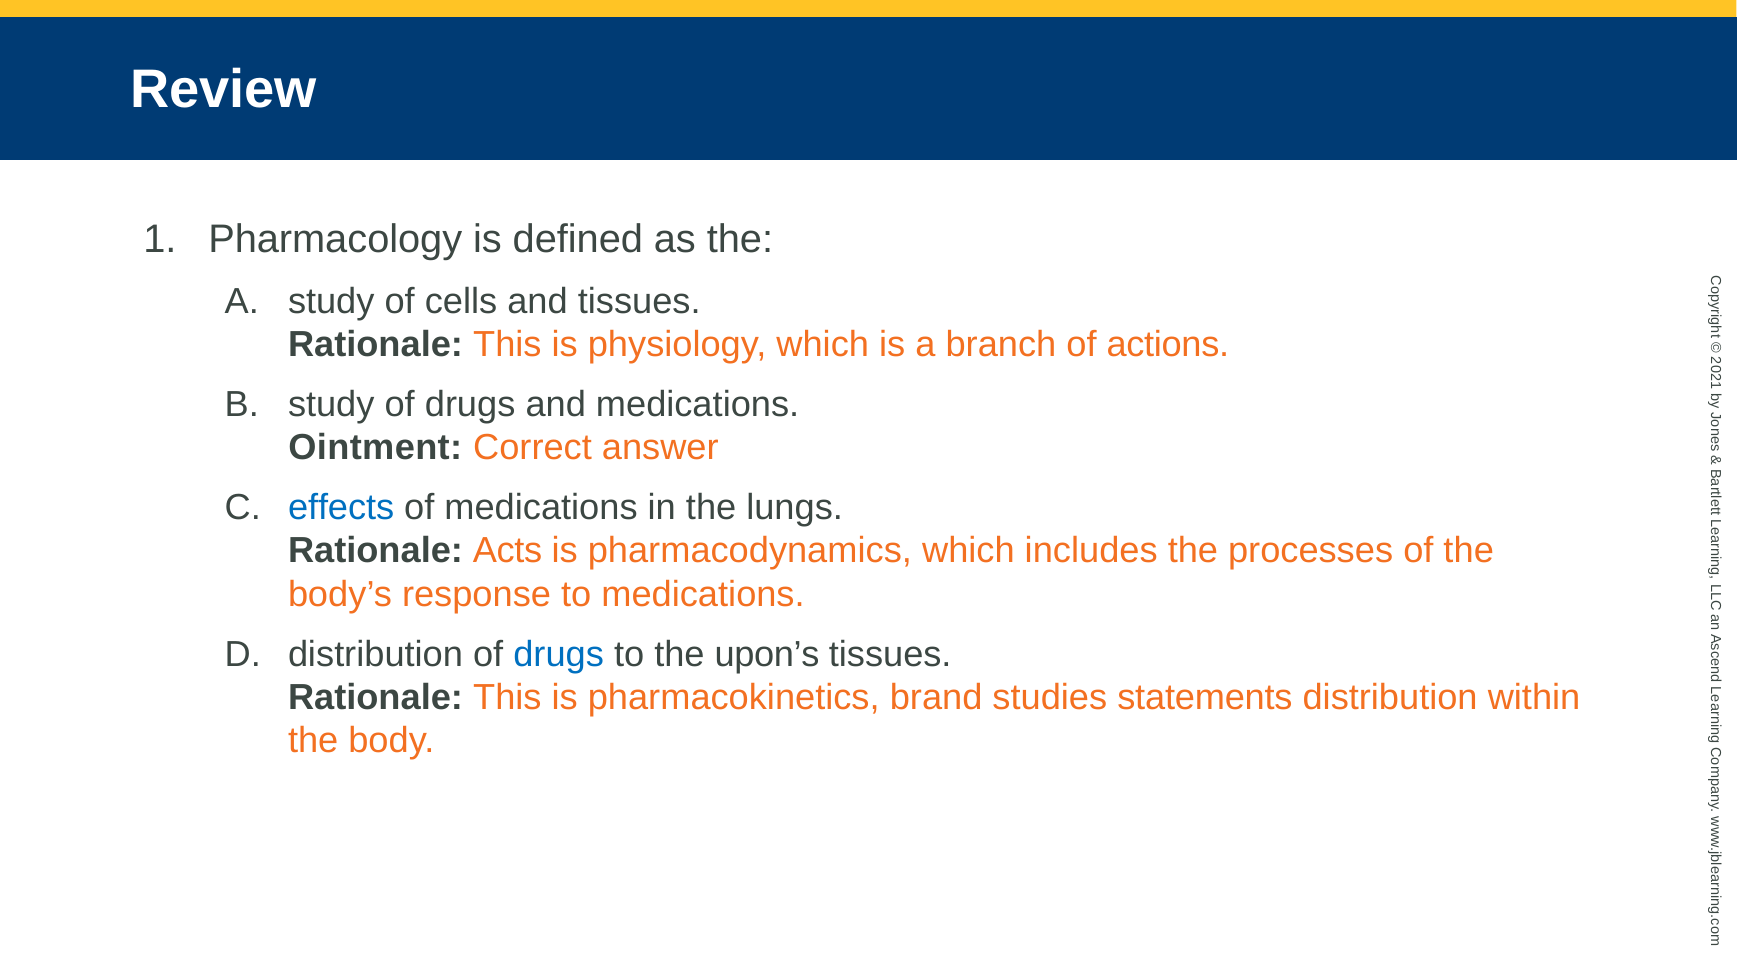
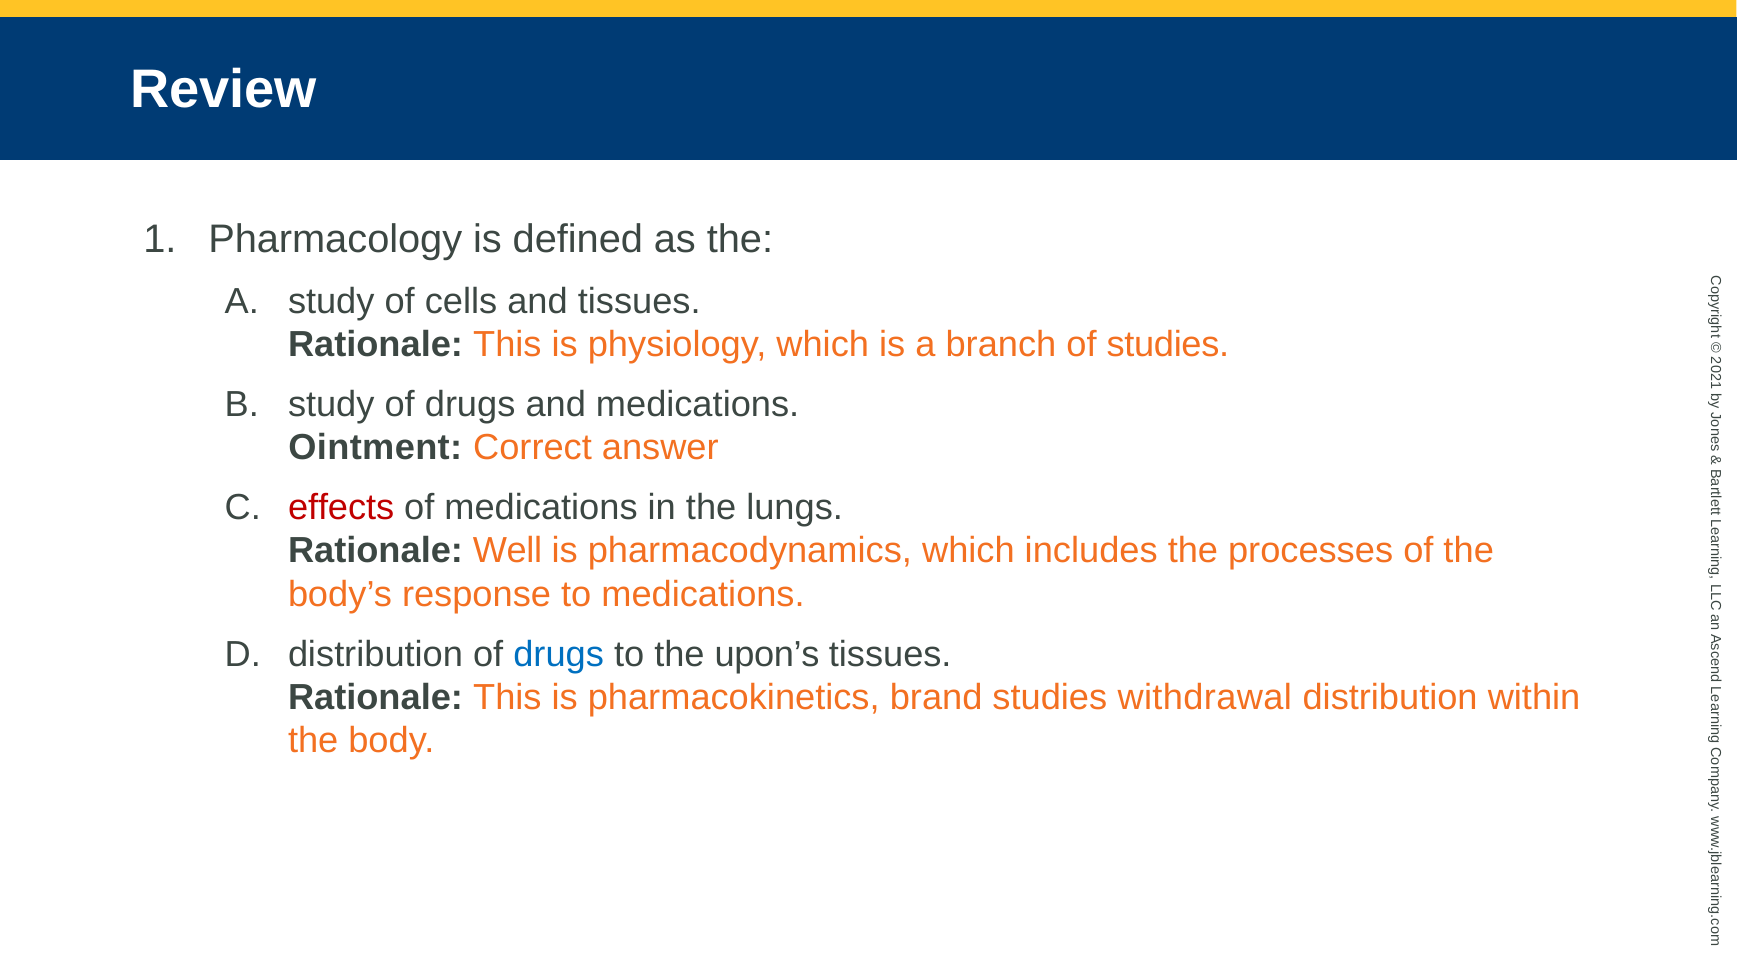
of actions: actions -> studies
effects colour: blue -> red
Acts: Acts -> Well
statements: statements -> withdrawal
